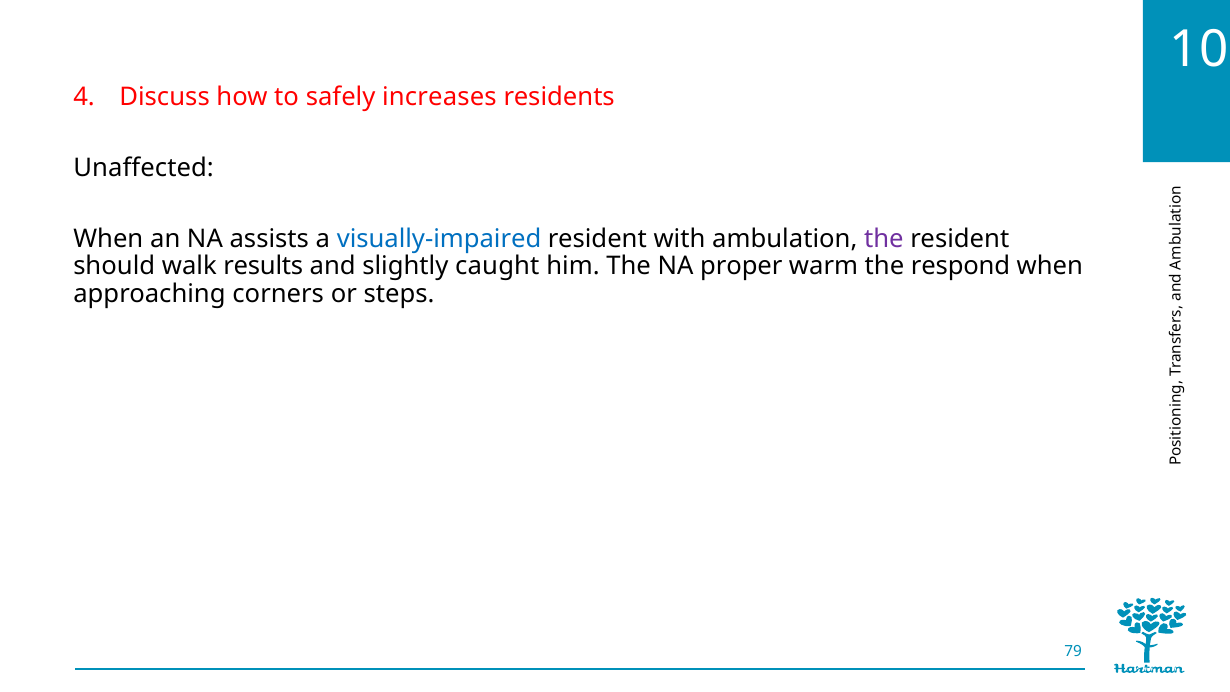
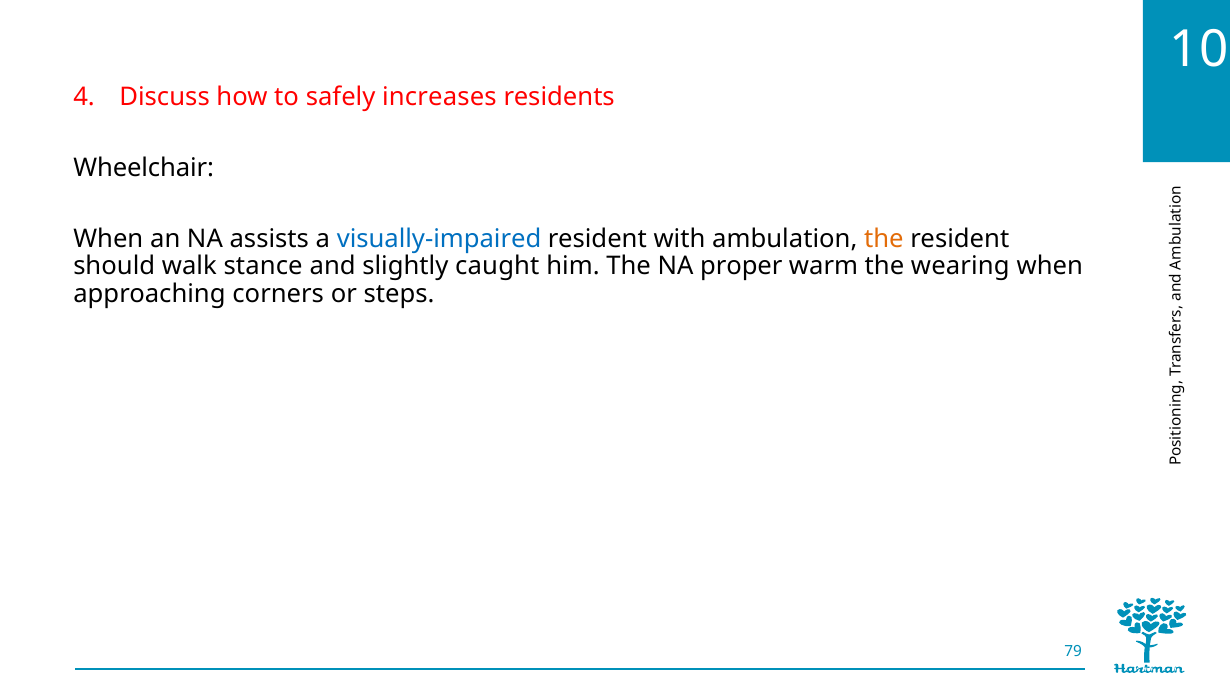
Unaffected: Unaffected -> Wheelchair
the at (884, 239) colour: purple -> orange
results: results -> stance
respond: respond -> wearing
